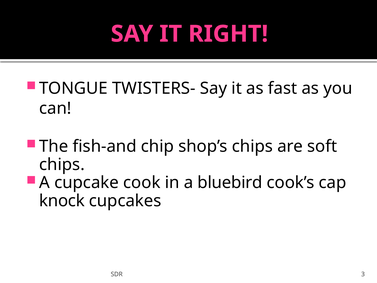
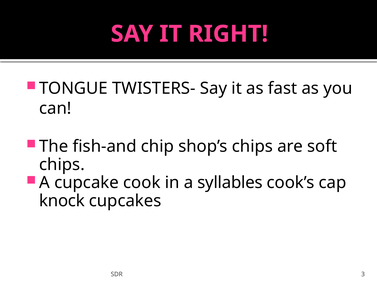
bluebird: bluebird -> syllables
